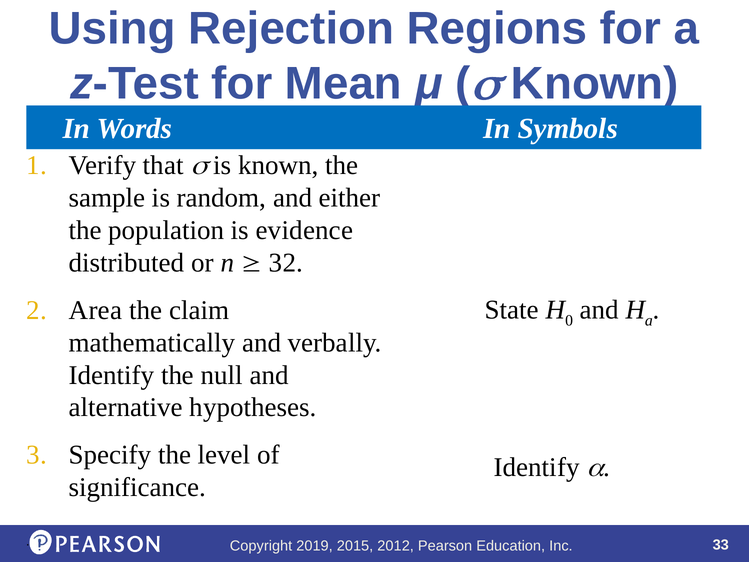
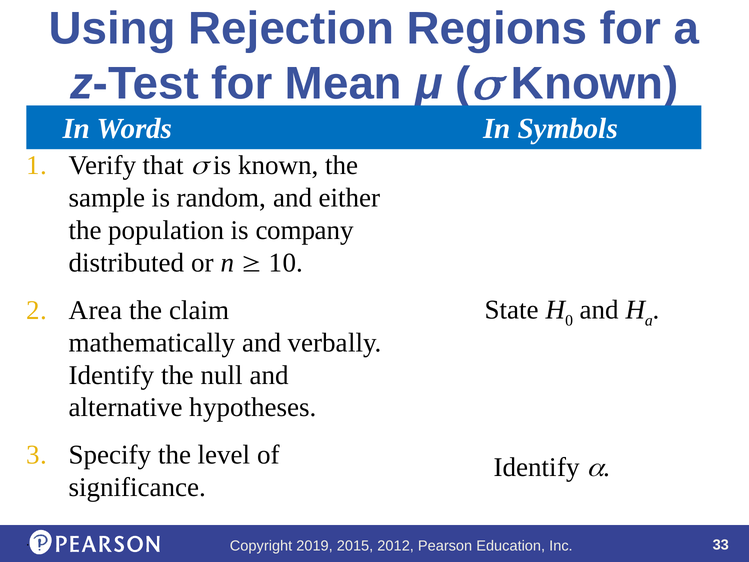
evidence: evidence -> company
32: 32 -> 10
